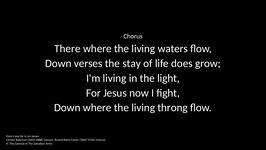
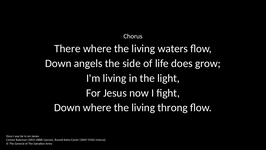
Down verses: verses -> angels
stay: stay -> side
